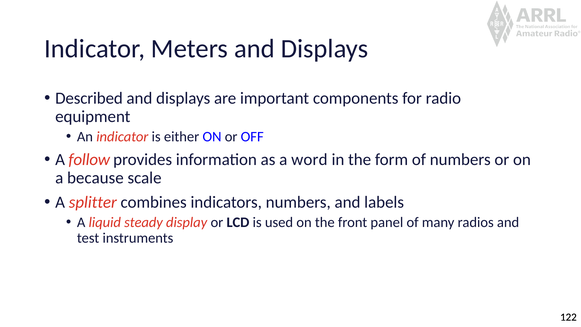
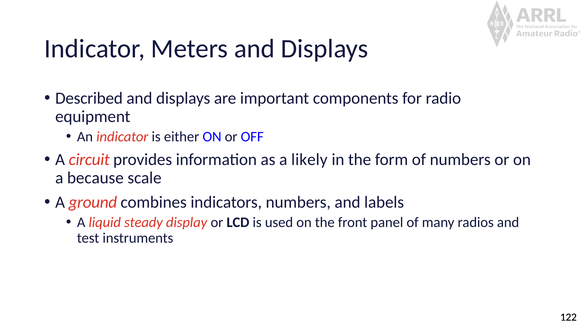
follow: follow -> circuit
word: word -> likely
splitter: splitter -> ground
